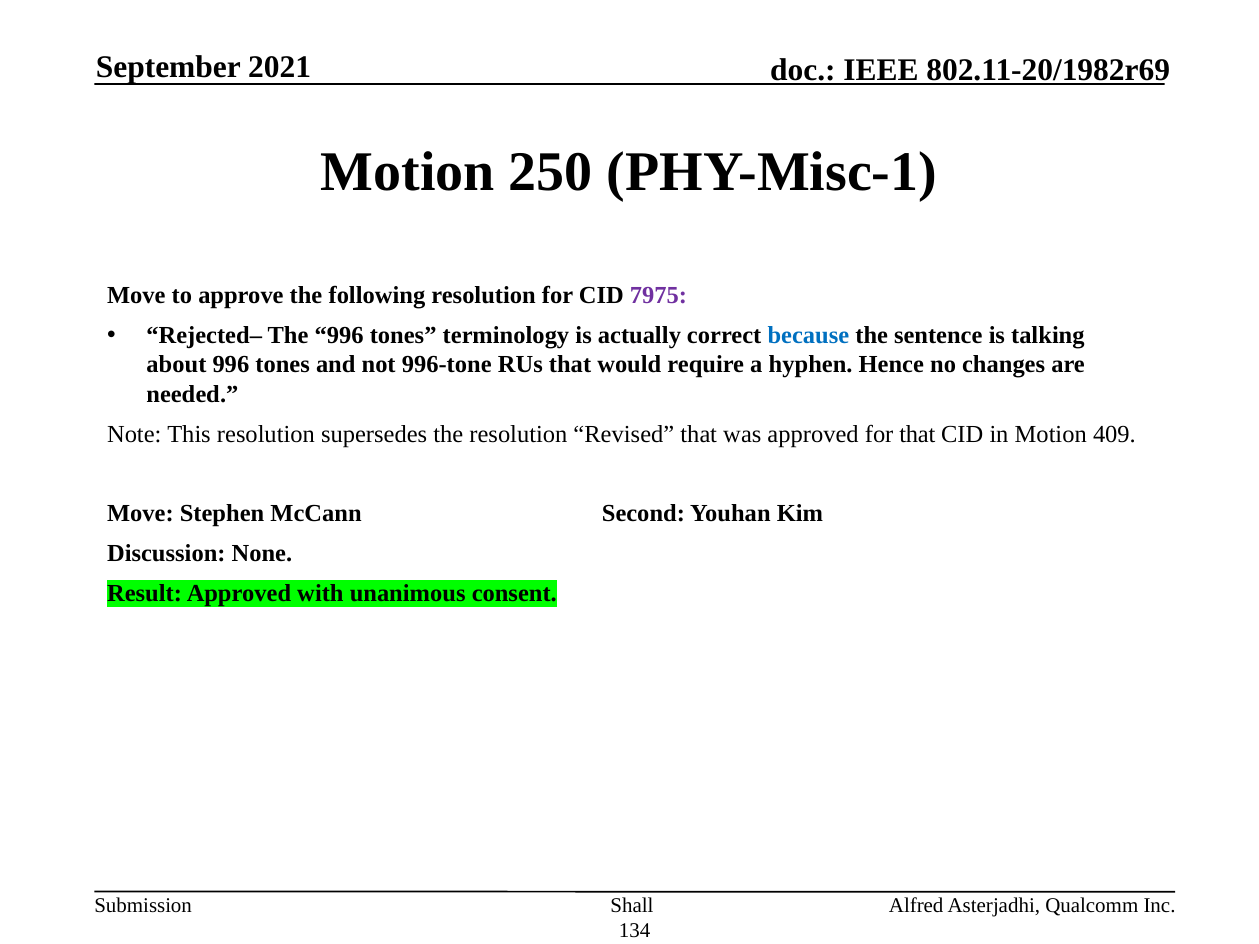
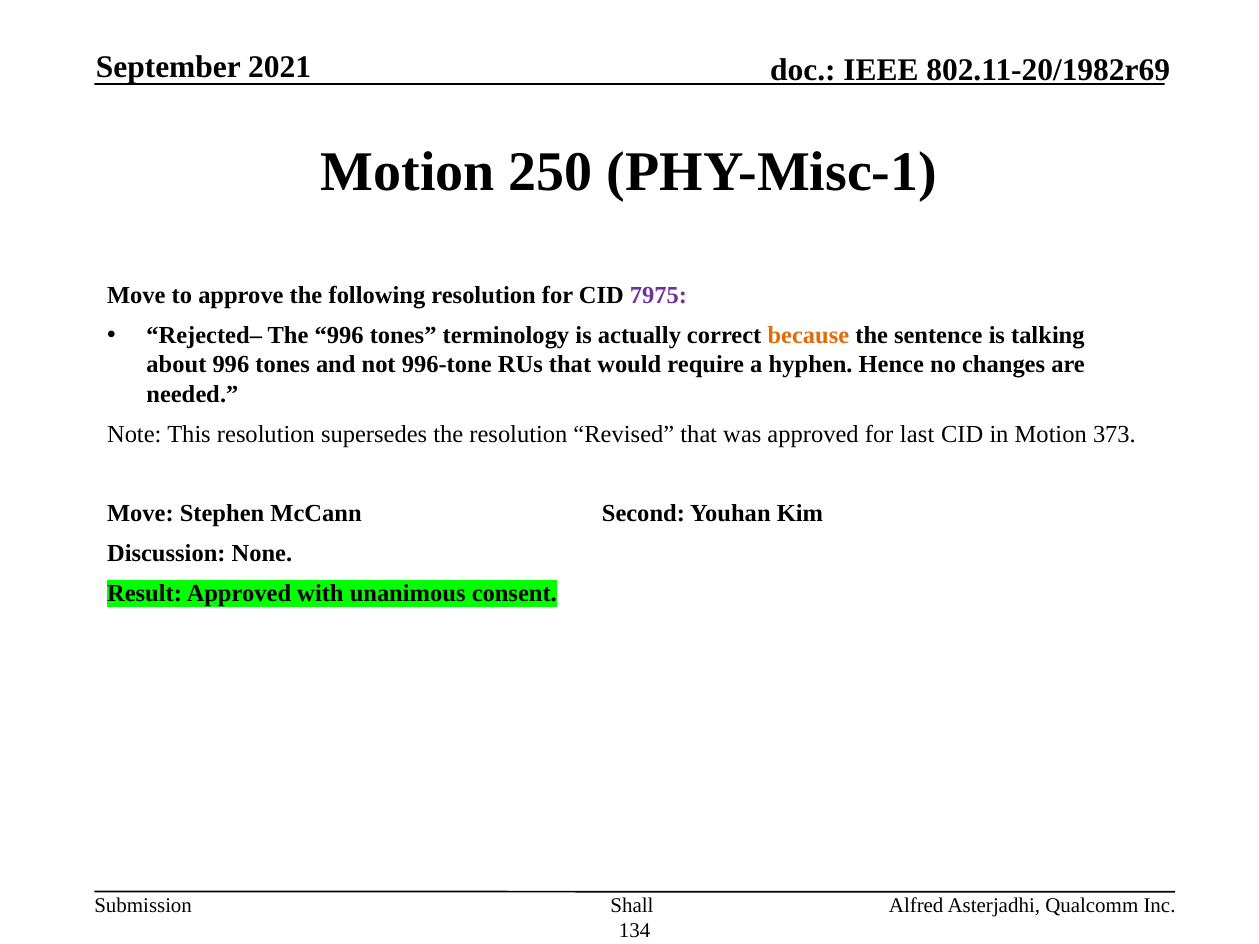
because colour: blue -> orange
for that: that -> last
409: 409 -> 373
